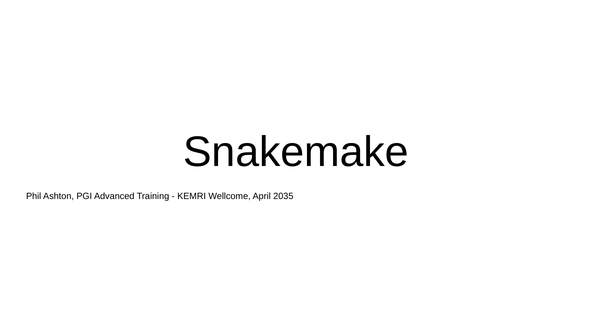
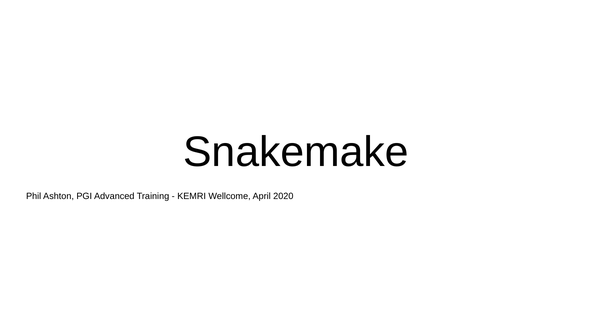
2035: 2035 -> 2020
